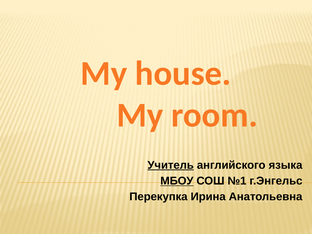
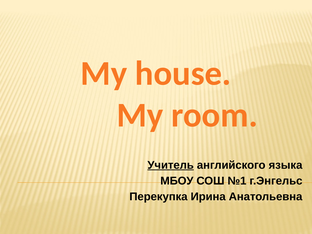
МБОУ underline: present -> none
